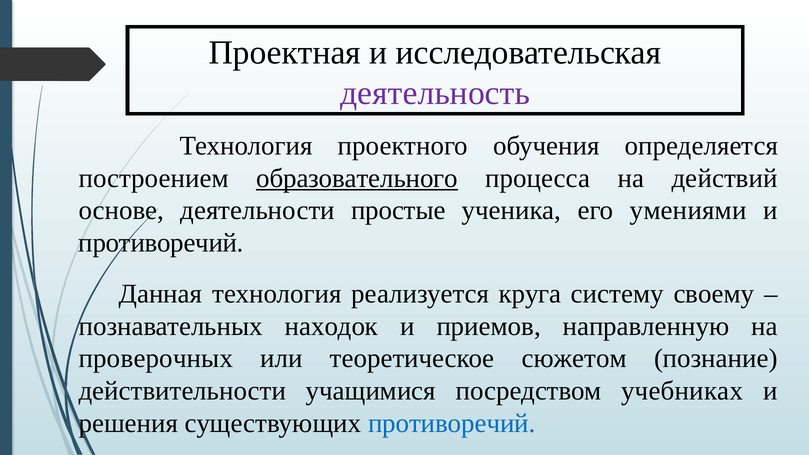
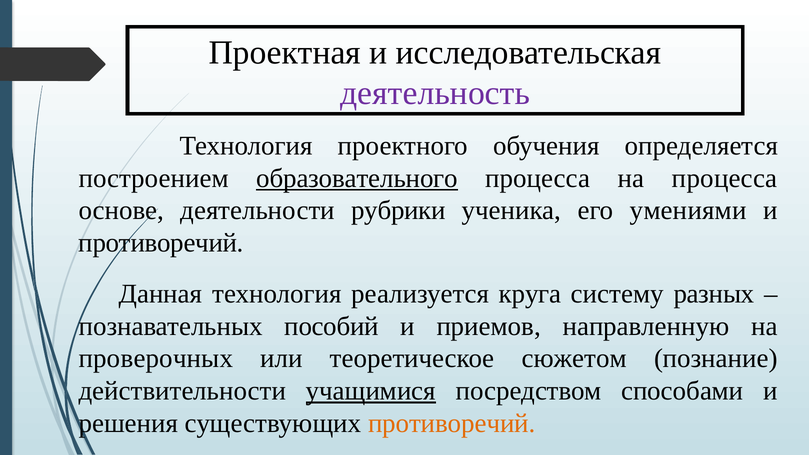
на действий: действий -> процесса
простые: простые -> рубрики
своему: своему -> разных
находок: находок -> пособий
учащимися underline: none -> present
учебниках: учебниках -> способами
противоречий at (452, 423) colour: blue -> orange
